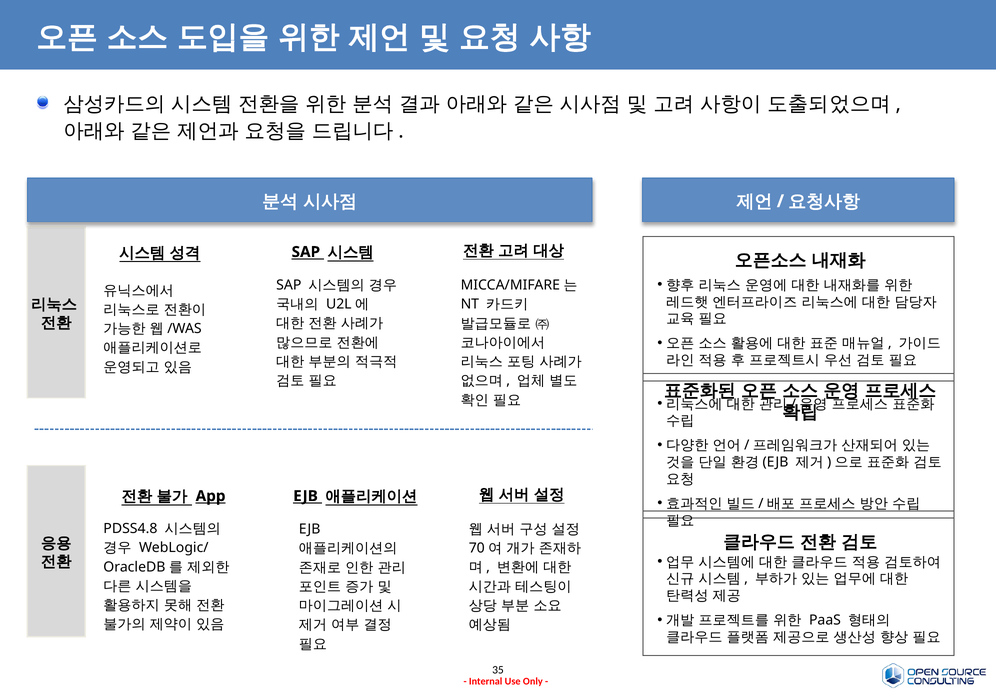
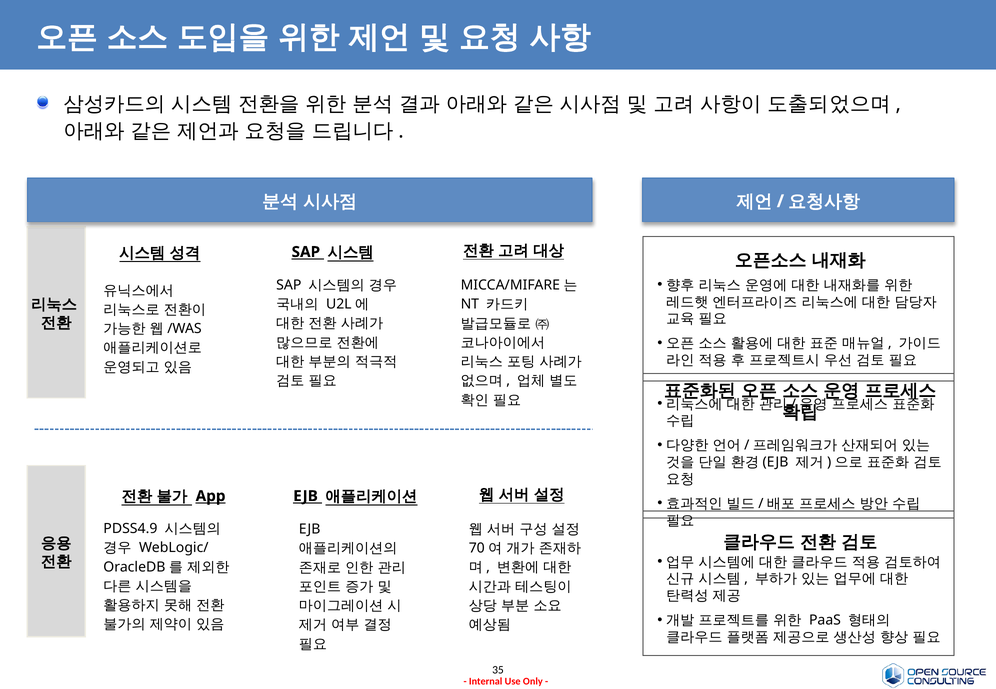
PDSS4.8: PDSS4.8 -> PDSS4.9
